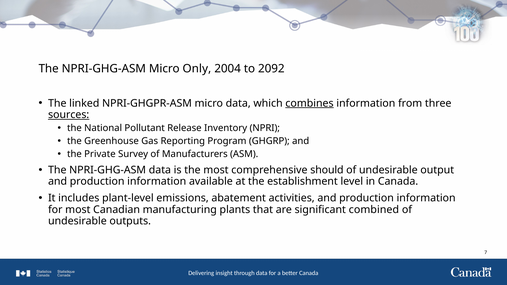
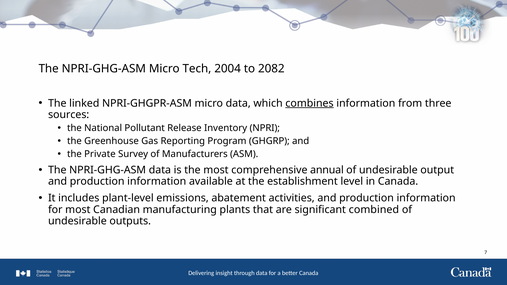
Only: Only -> Tech
2092: 2092 -> 2082
sources underline: present -> none
should: should -> annual
